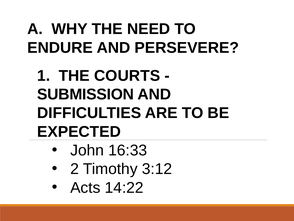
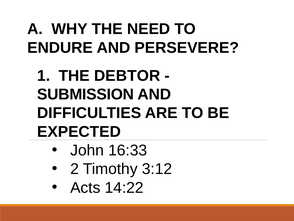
COURTS: COURTS -> DEBTOR
